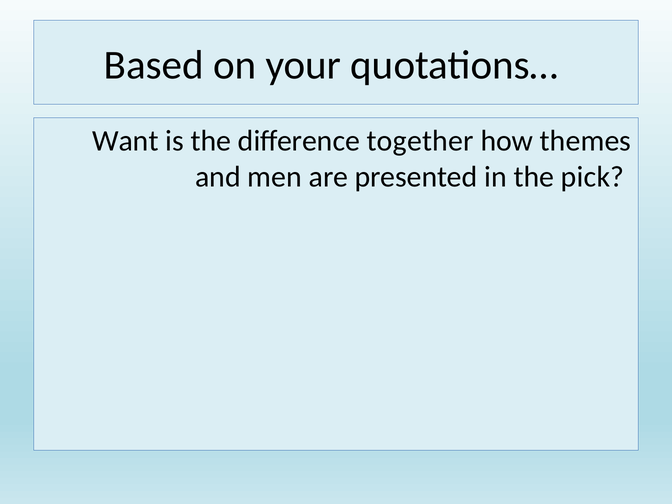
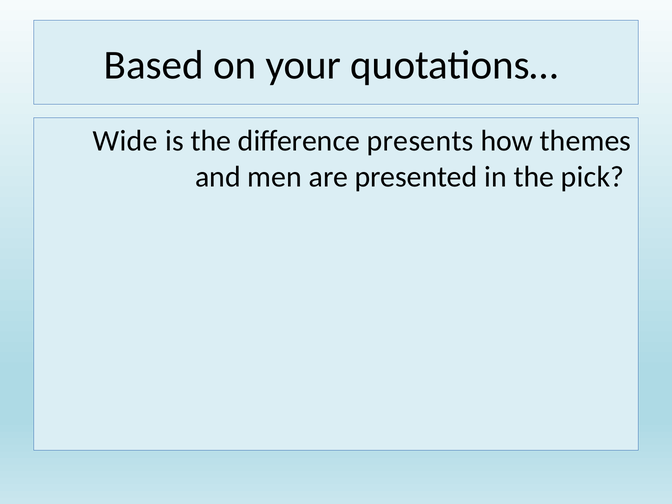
Want: Want -> Wide
together: together -> presents
